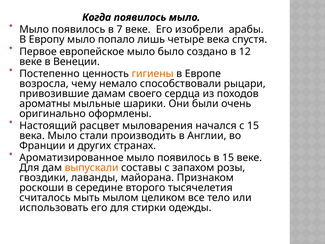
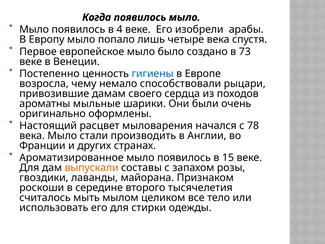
7: 7 -> 4
12: 12 -> 73
гигиены colour: orange -> blue
с 15: 15 -> 78
